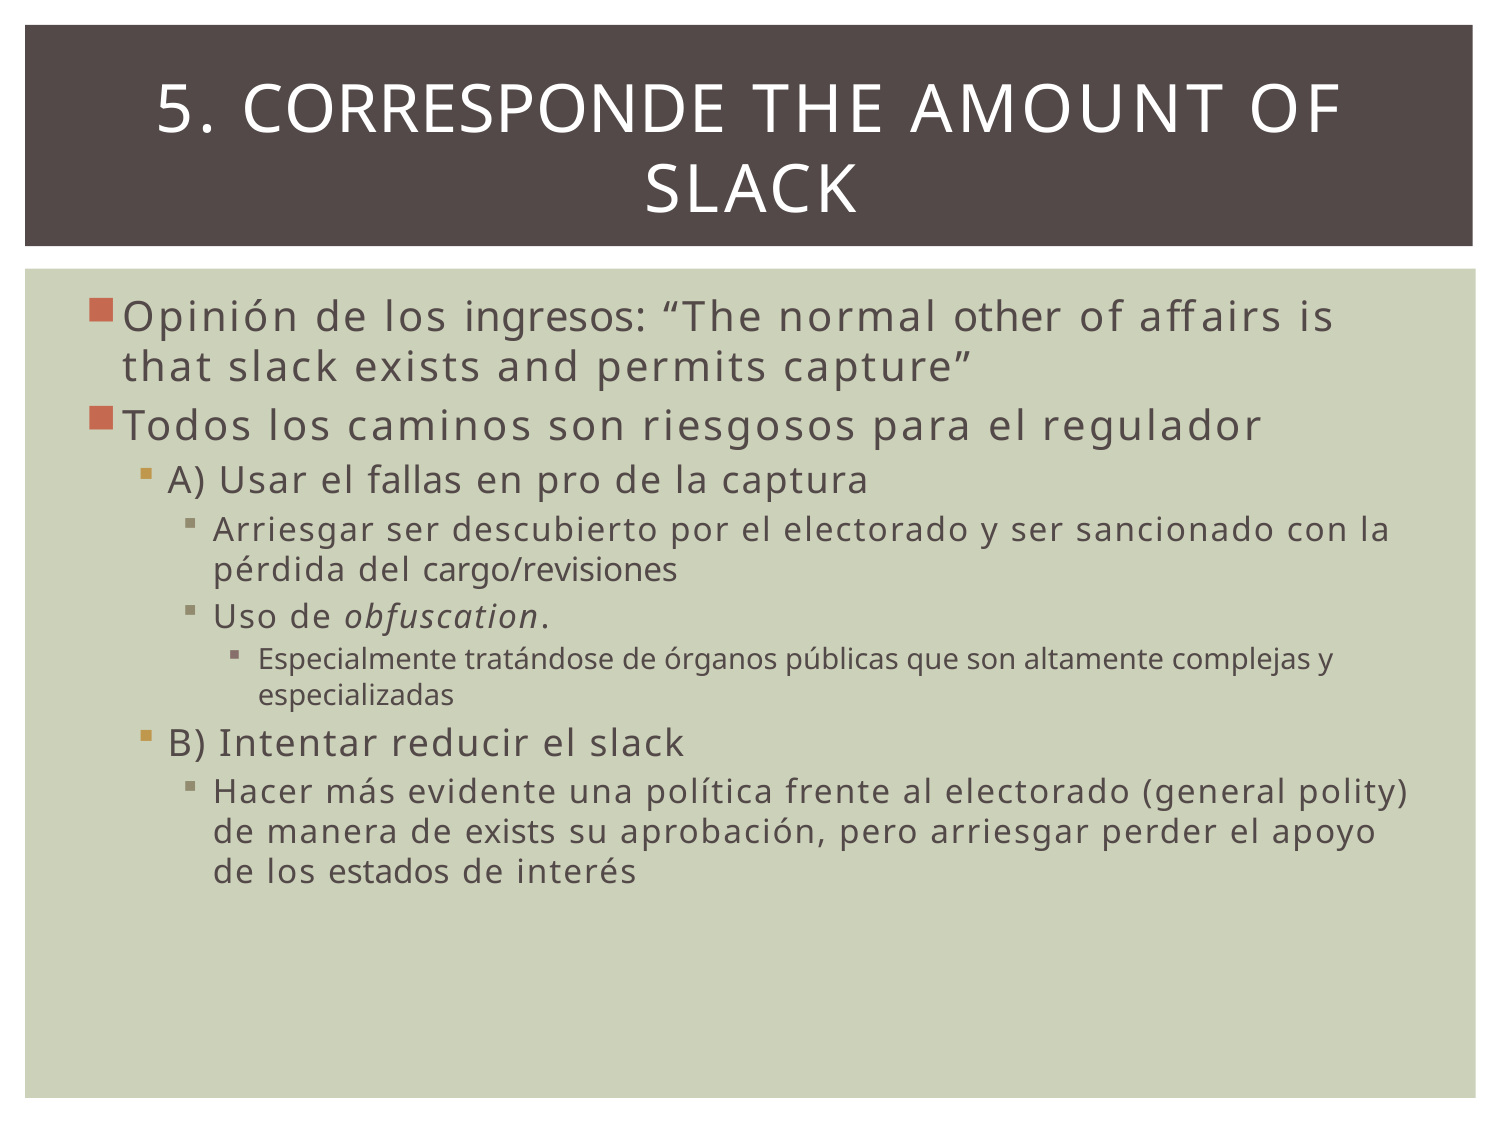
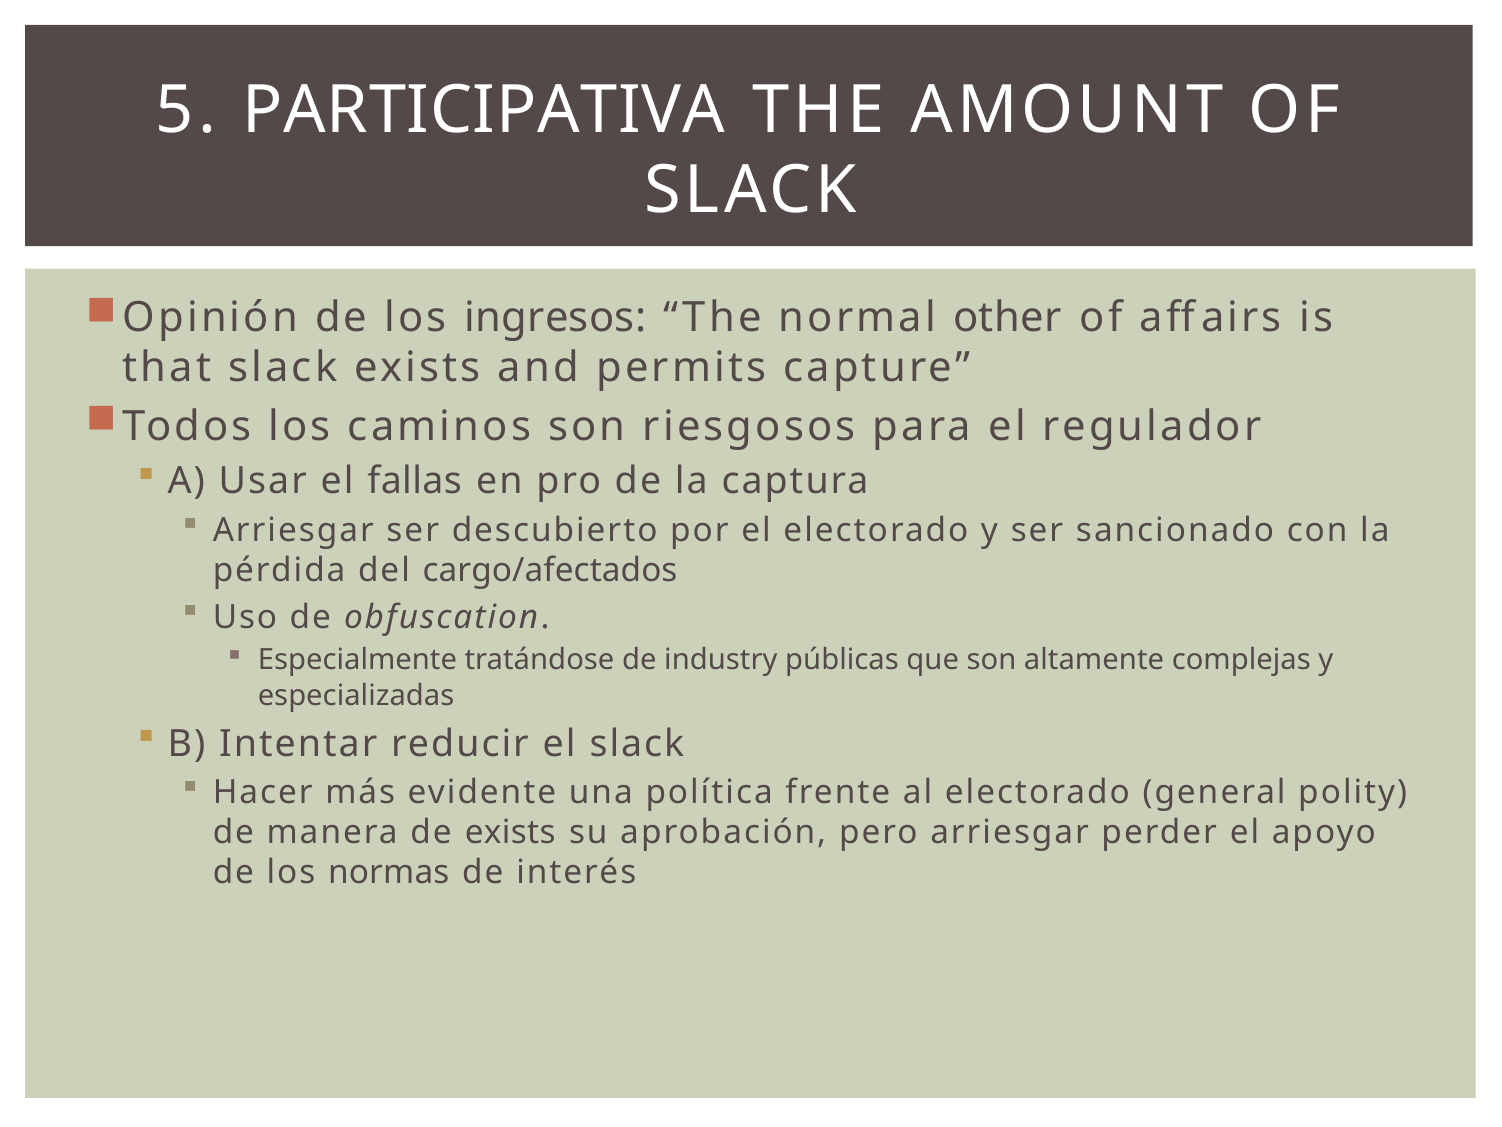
CORRESPONDE: CORRESPONDE -> PARTICIPATIVA
cargo/revisiones: cargo/revisiones -> cargo/afectados
órganos: órganos -> industry
estados: estados -> normas
